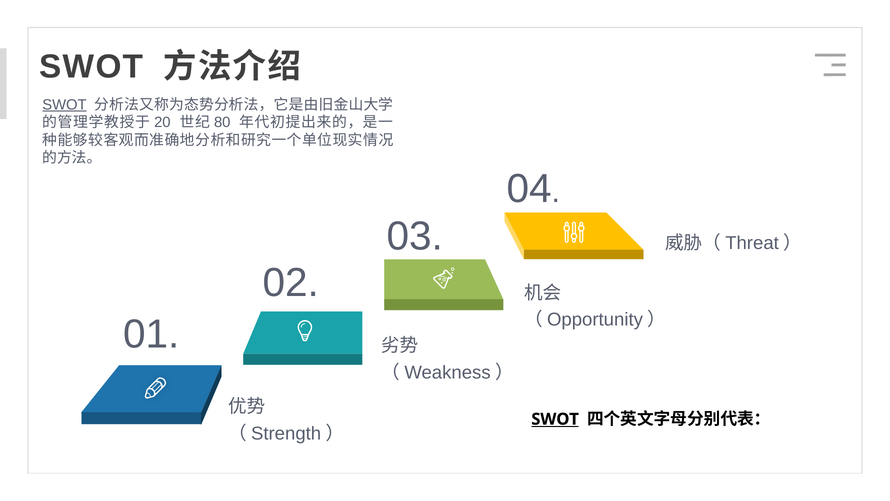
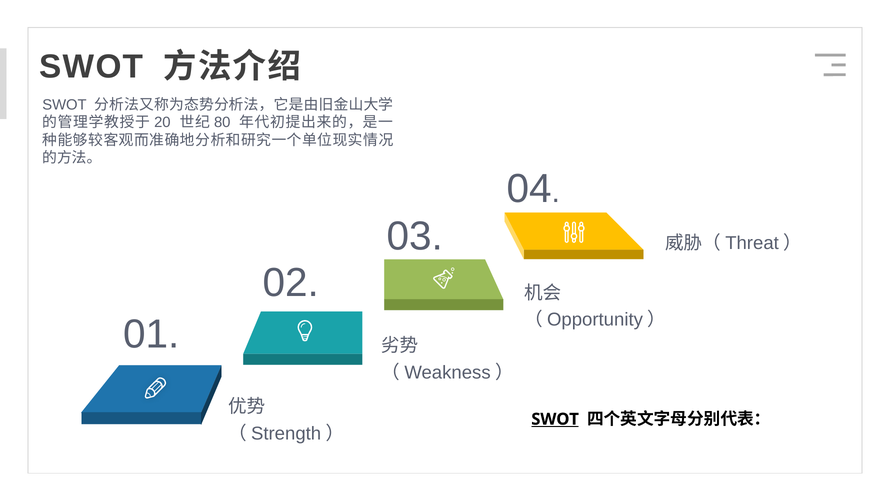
SWOT at (64, 105) underline: present -> none
